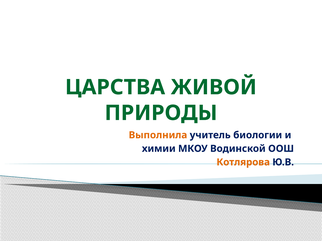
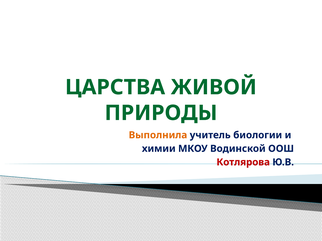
Котлярова colour: orange -> red
